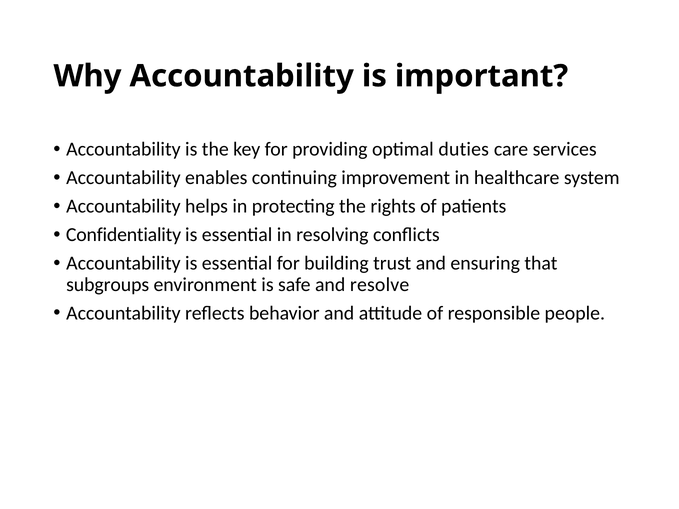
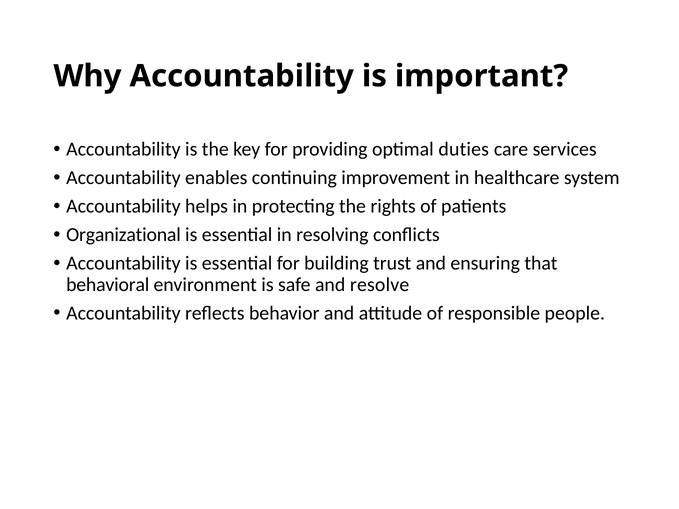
Confidentiality: Confidentiality -> Organizational
subgroups: subgroups -> behavioral
